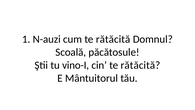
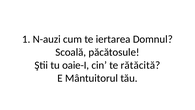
cum te rătăcită: rătăcită -> iertarea
vino-I: vino-I -> oaie-I
